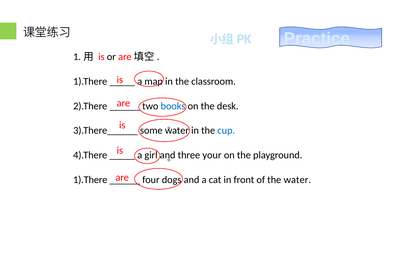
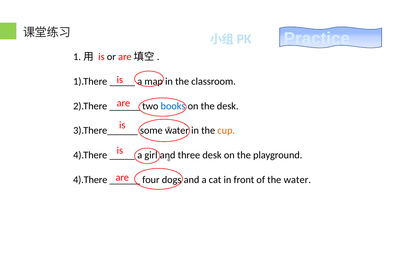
cup colour: blue -> orange
three your: your -> desk
1).There at (90, 179): 1).There -> 4).There
